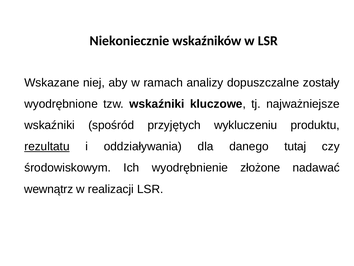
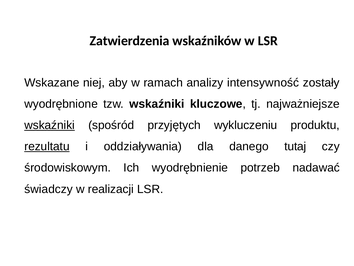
Niekoniecznie: Niekoniecznie -> Zatwierdzenia
dopuszczalne: dopuszczalne -> intensywność
wskaźniki at (50, 125) underline: none -> present
złożone: złożone -> potrzeb
wewnątrz: wewnątrz -> świadczy
